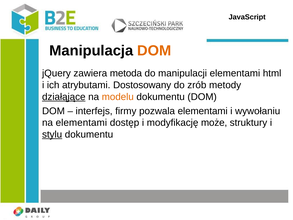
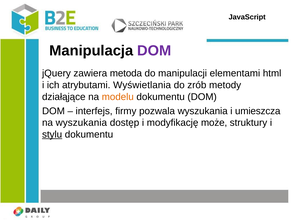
DOM at (154, 51) colour: orange -> purple
Dostosowany: Dostosowany -> Wyświetlania
działąjące underline: present -> none
pozwala elementami: elementami -> wyszukania
wywołaniu: wywołaniu -> umieszcza
na elementami: elementami -> wyszukania
